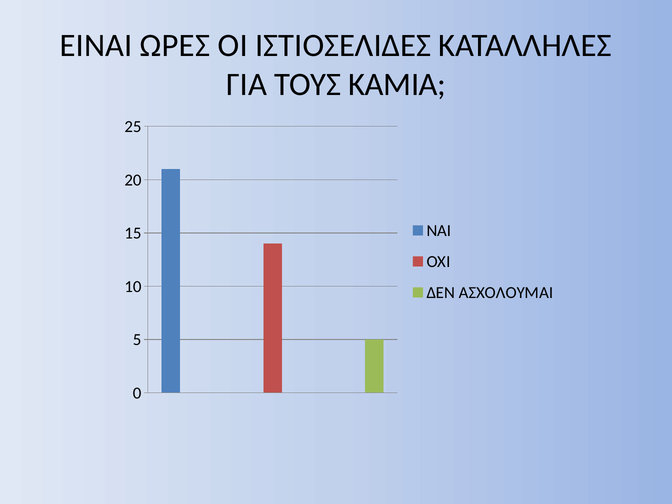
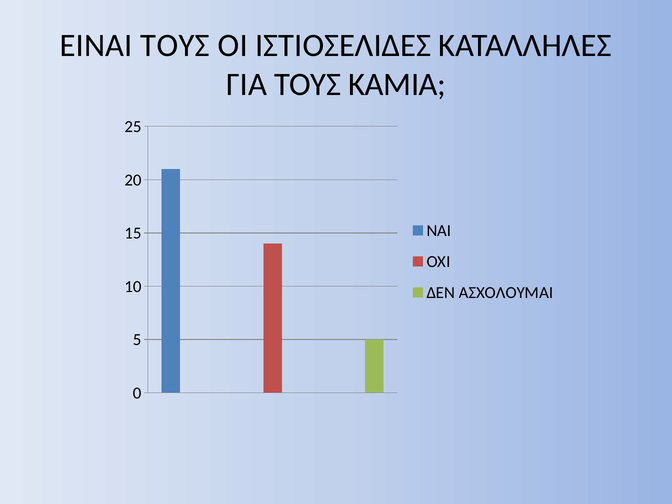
ΕΙΝΑΙ ΩΡΕΣ: ΩΡΕΣ -> ΤΟΥΣ
